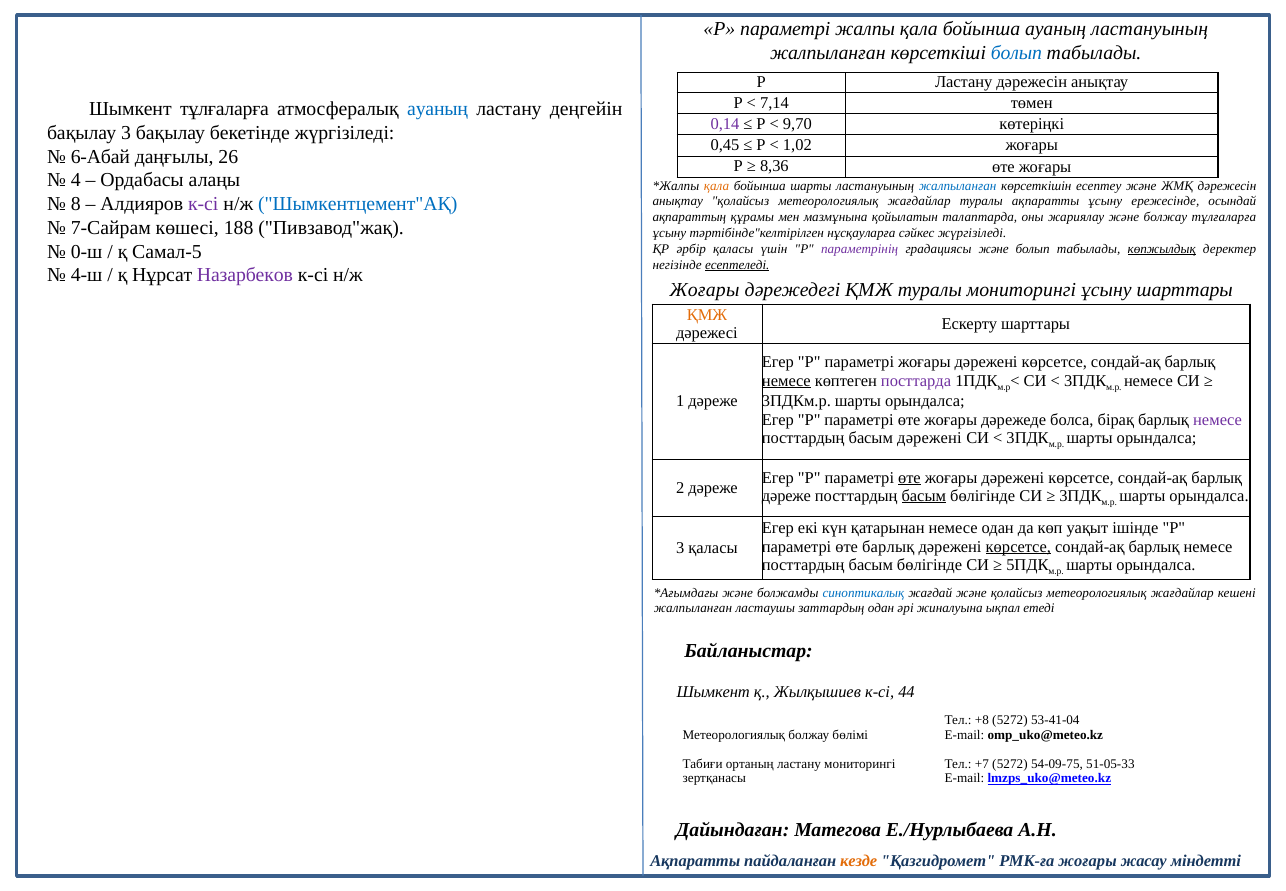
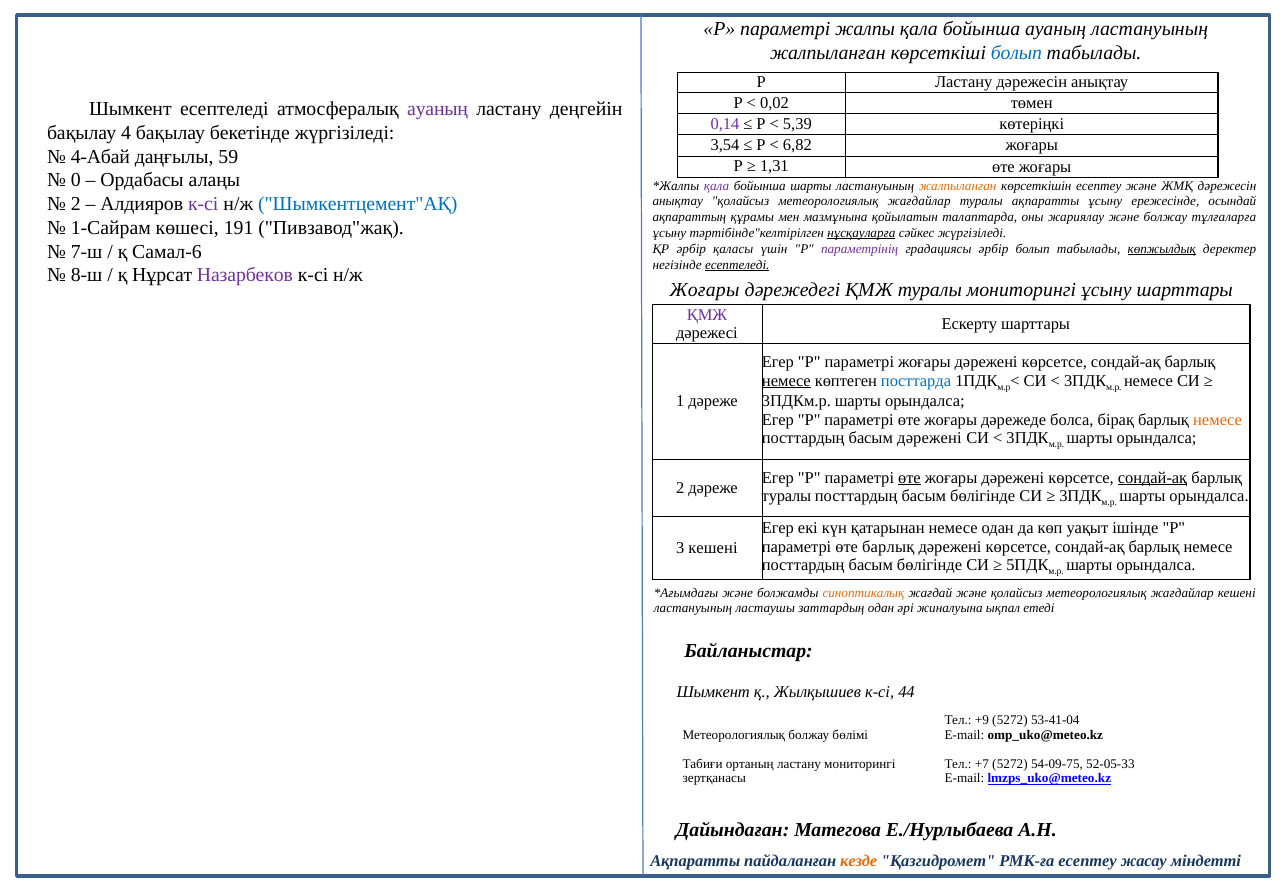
7,14: 7,14 -> 0,02
Шымкент тұлғаларға: тұлғаларға -> есептеледі
ауаның at (438, 109) colour: blue -> purple
9,70: 9,70 -> 5,39
бақылау 3: 3 -> 4
0,45: 0,45 -> 3,54
1,02: 1,02 -> 6,82
6-Абай: 6-Абай -> 4-Абай
26: 26 -> 59
8,36: 8,36 -> 1,31
4: 4 -> 0
қала at (717, 186) colour: orange -> purple
жалпыланған at (958, 186) colour: blue -> orange
8 at (76, 204): 8 -> 2
7-Сайрам: 7-Сайрам -> 1-Сайрам
188: 188 -> 191
нұсқауларға underline: none -> present
0-ш: 0-ш -> 7-ш
Самал-5: Самал-5 -> Самал-6
градациясы және: және -> әрбір
4-ш: 4-ш -> 8-ш
ҚМЖ at (707, 315) colour: orange -> purple
посттарда colour: purple -> blue
немесе at (1217, 419) colour: purple -> orange
сондай-ақ at (1153, 477) underline: none -> present
дәреже at (786, 495): дәреже -> туралы
басым at (924, 495) underline: present -> none
көрсетсе at (1018, 546) underline: present -> none
3 қаласы: қаласы -> кешені
синоптикалық colour: blue -> orange
жалпыланған at (693, 608): жалпыланған -> ластануының
+8: +8 -> +9
51-05-33: 51-05-33 -> 52-05-33
РМК-ға жоғары: жоғары -> есептеу
